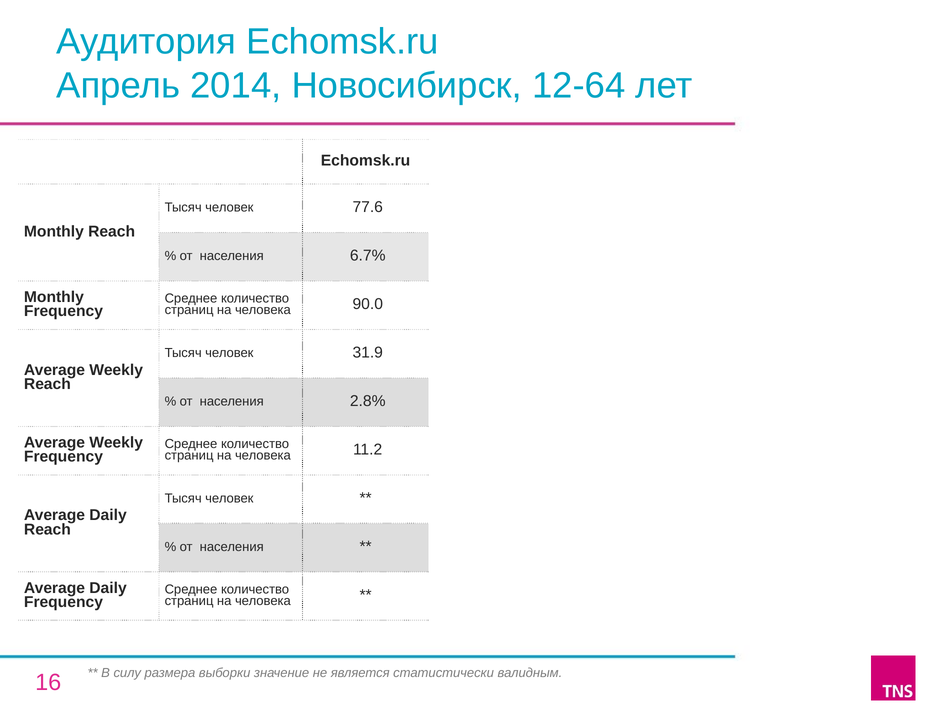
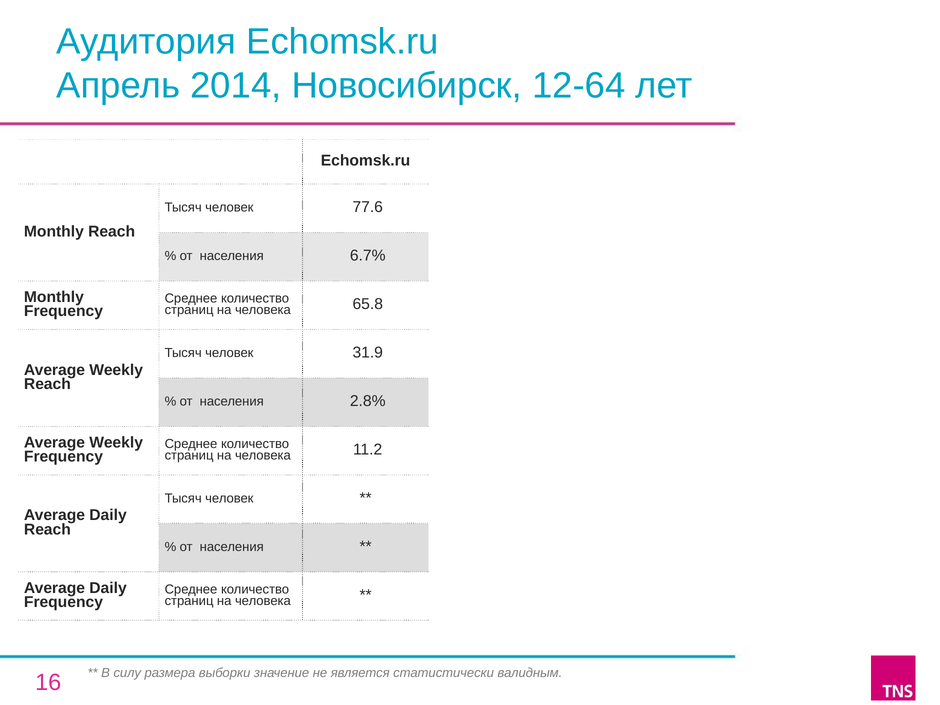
90.0: 90.0 -> 65.8
